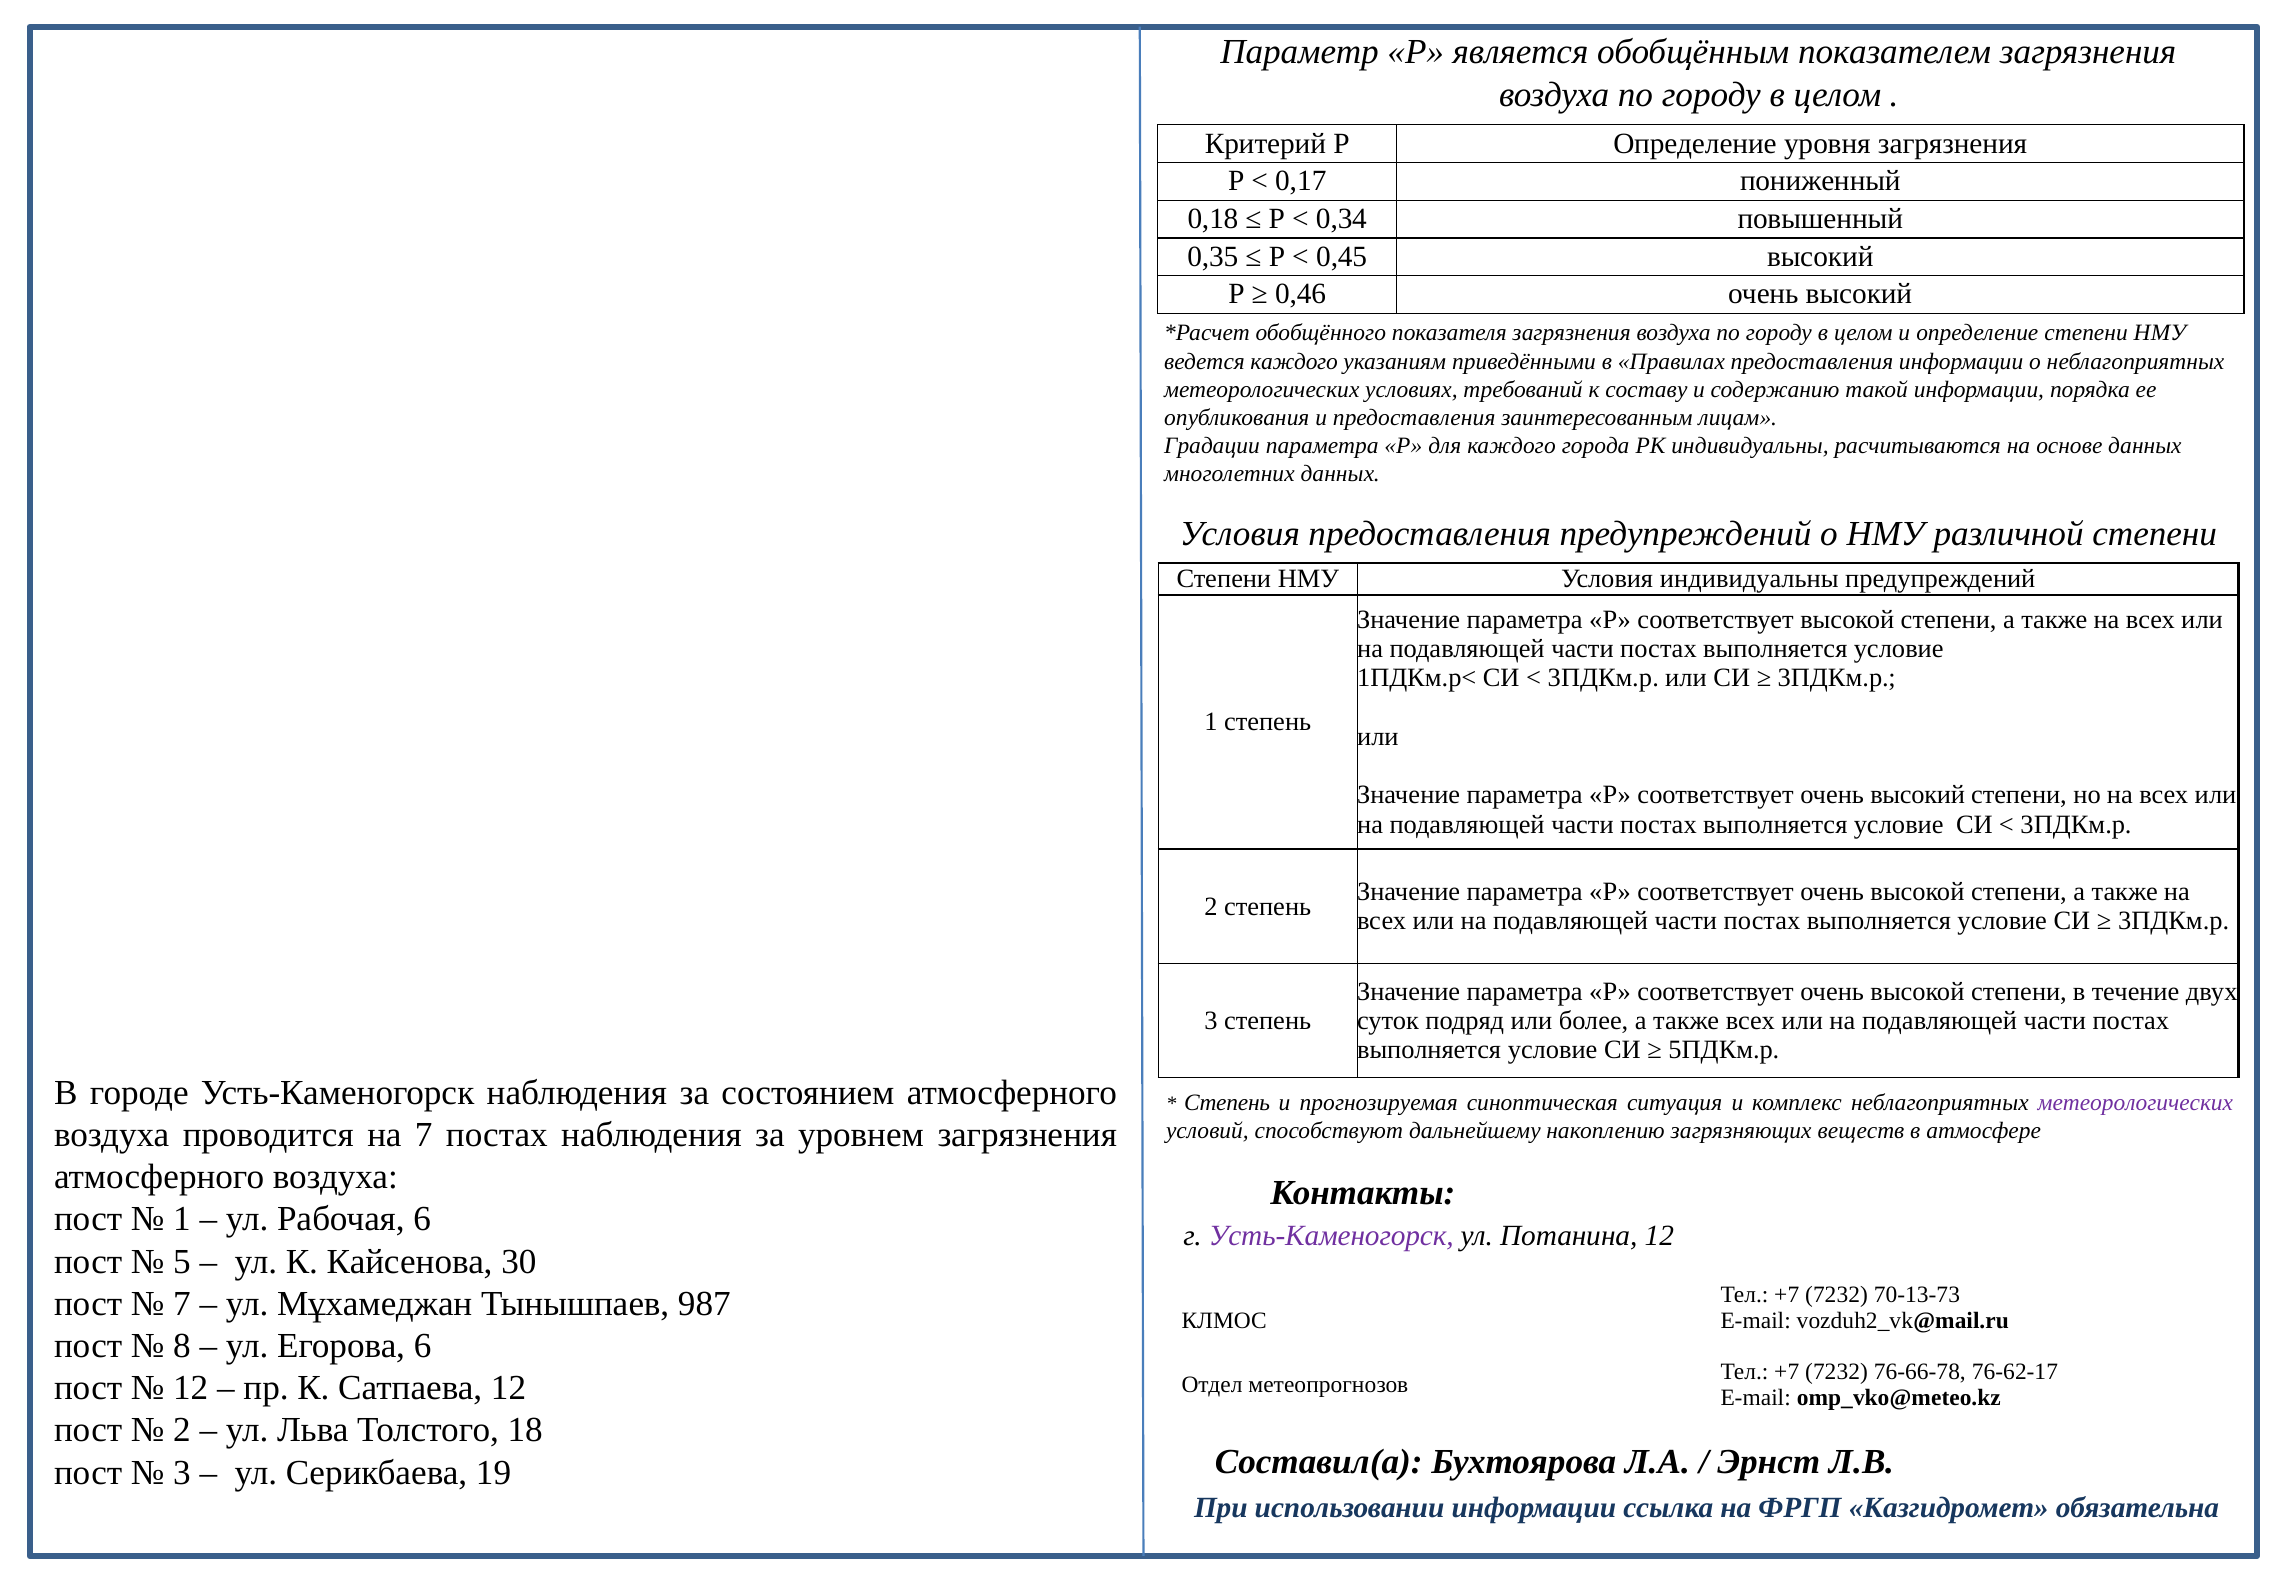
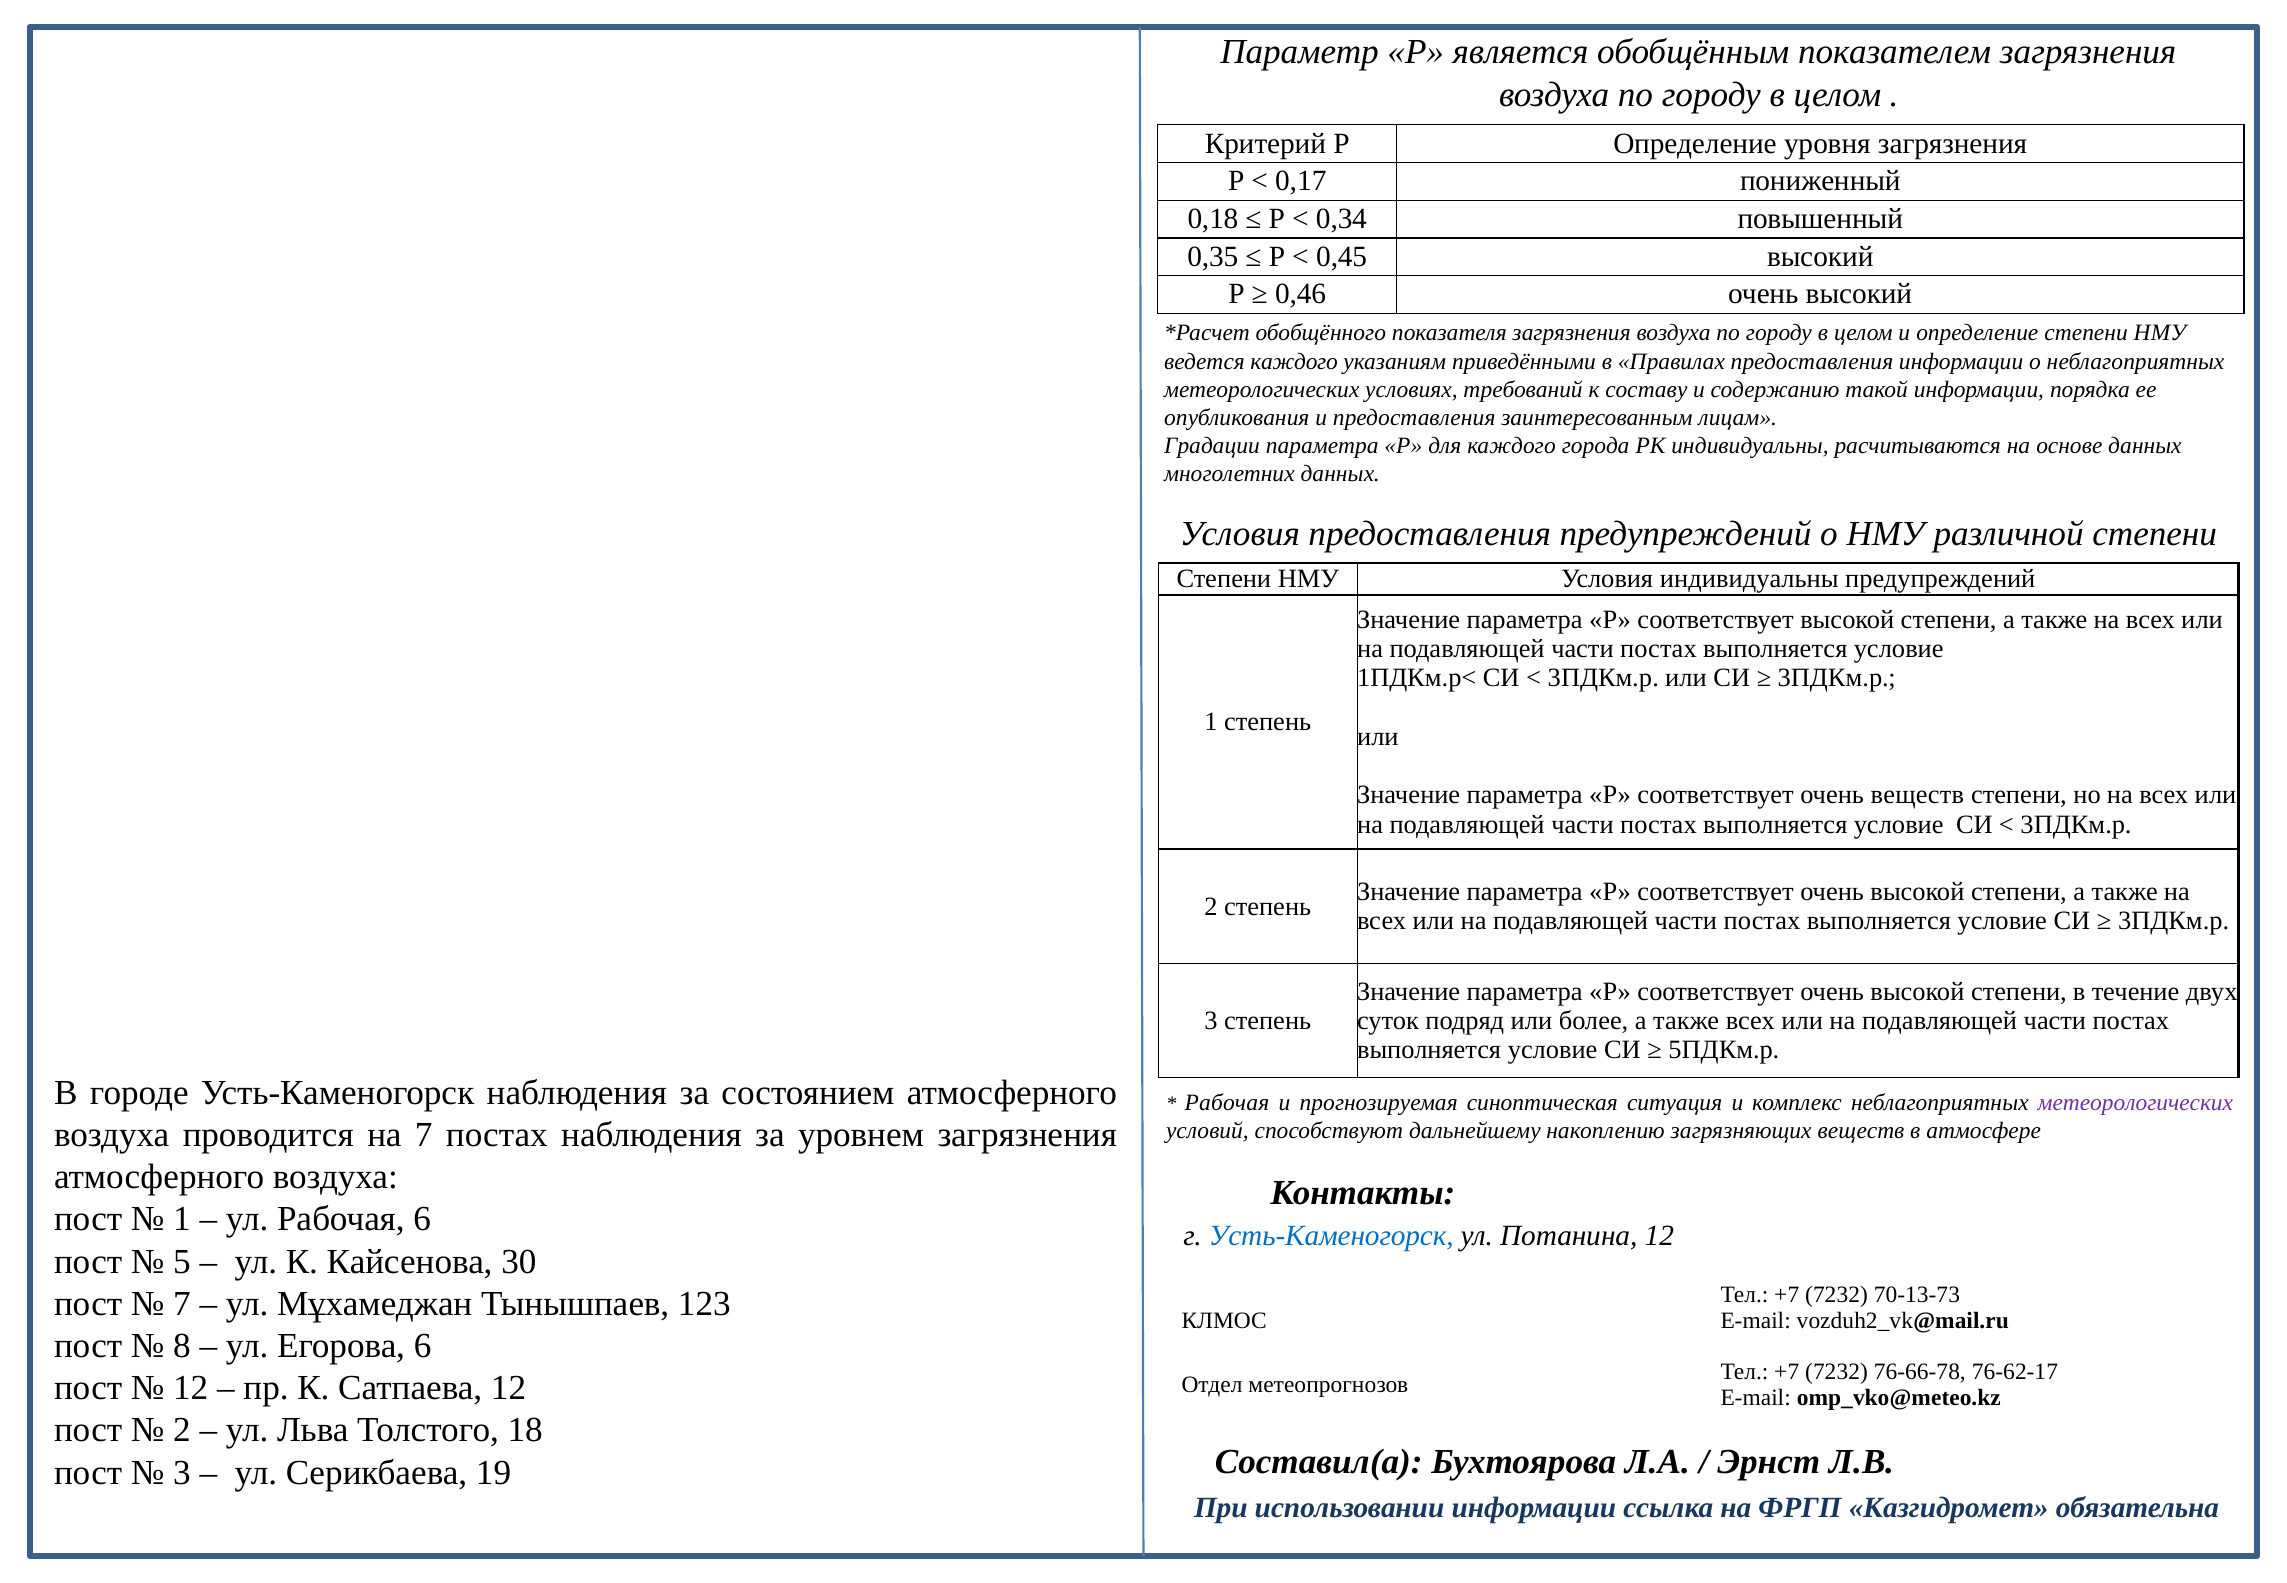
соответствует очень высокий: высокий -> веществ
Степень at (1227, 1103): Степень -> Рабочая
Усть-Каменогорск at (1331, 1236) colour: purple -> blue
987: 987 -> 123
